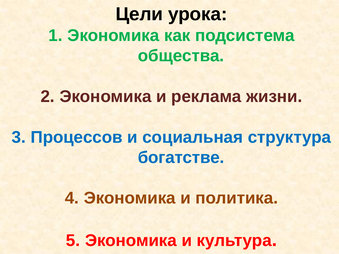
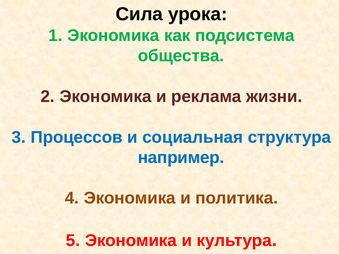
Цели: Цели -> Сила
богатстве: богатстве -> например
